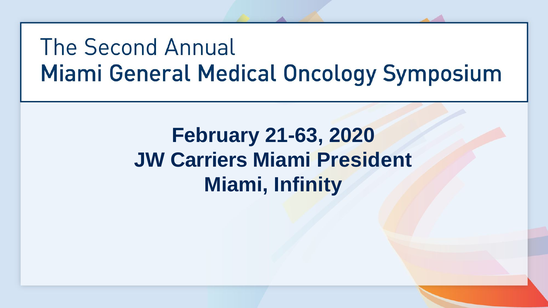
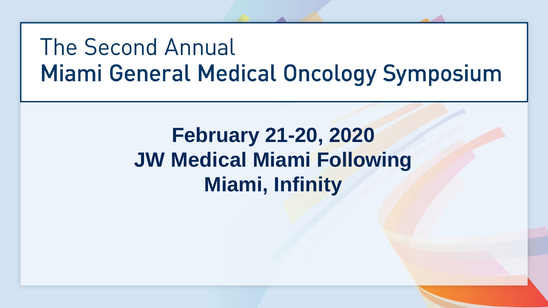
21-63: 21-63 -> 21-20
Carriers: Carriers -> Medical
President: President -> Following
